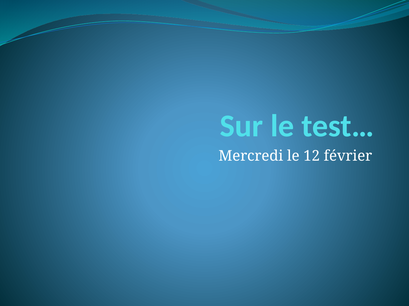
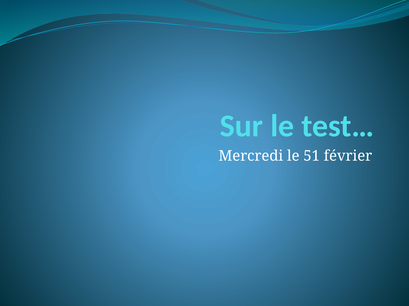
12: 12 -> 51
